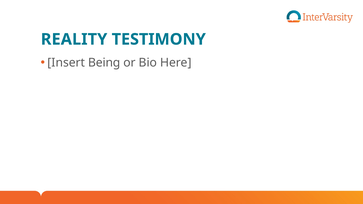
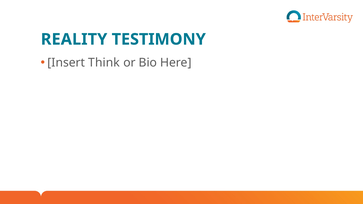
Being: Being -> Think
